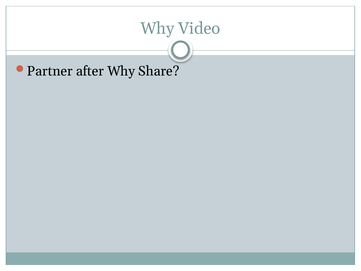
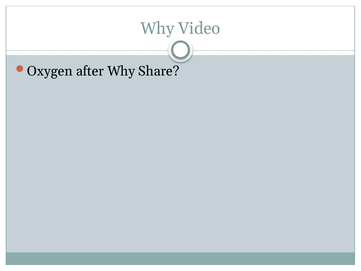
Partner: Partner -> Oxygen
